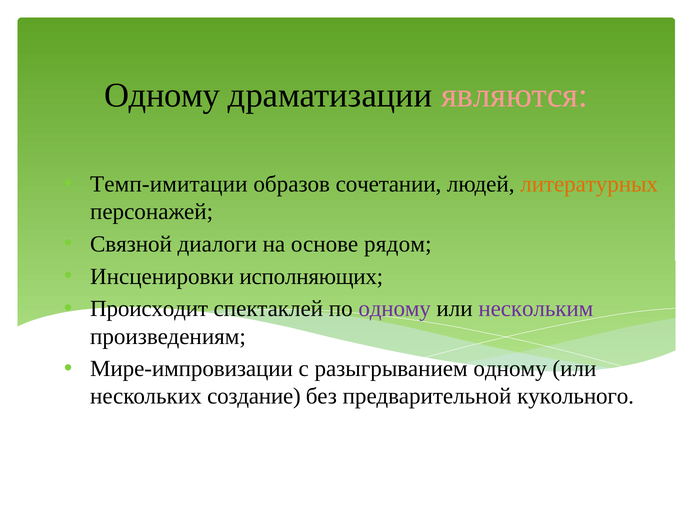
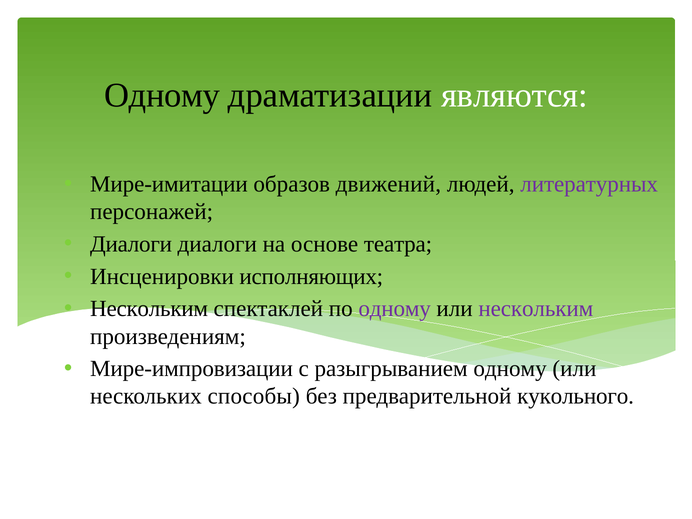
являются colour: pink -> white
Темп-имитации: Темп-имитации -> Мире-имитации
сочетании: сочетании -> движений
литературных colour: orange -> purple
Связной at (131, 244): Связной -> Диалоги
рядом: рядом -> театра
Происходит at (149, 309): Происходит -> Нескольким
создание: создание -> способы
